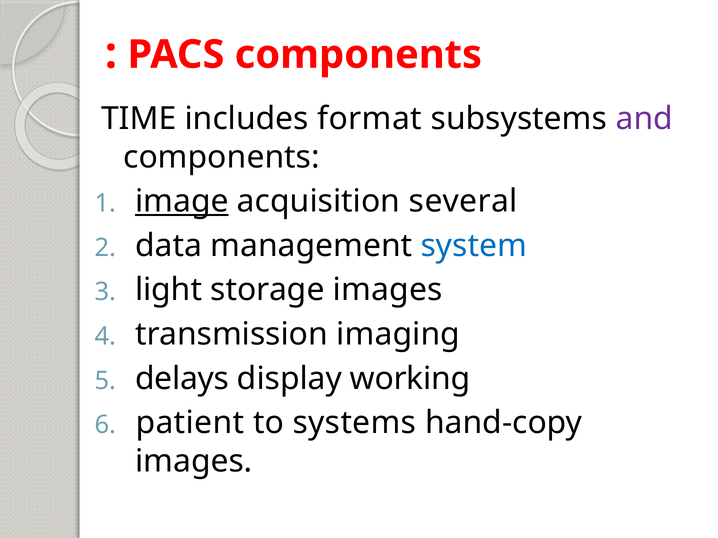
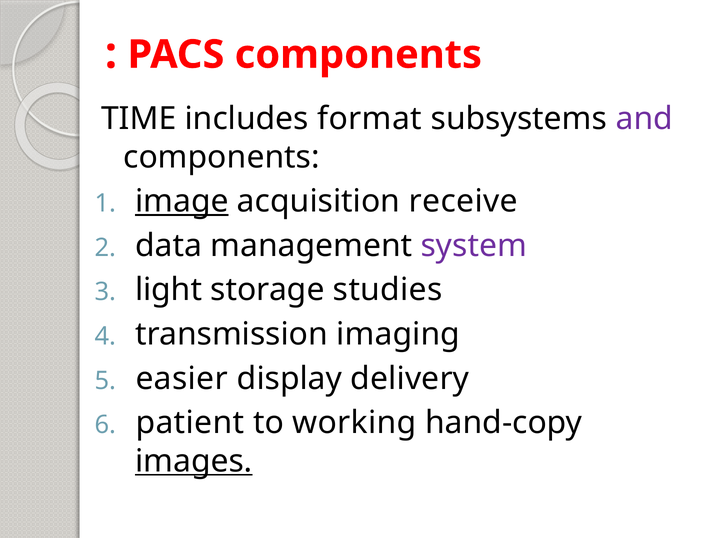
several: several -> receive
system colour: blue -> purple
storage images: images -> studies
delays: delays -> easier
working: working -> delivery
systems: systems -> working
images at (194, 462) underline: none -> present
